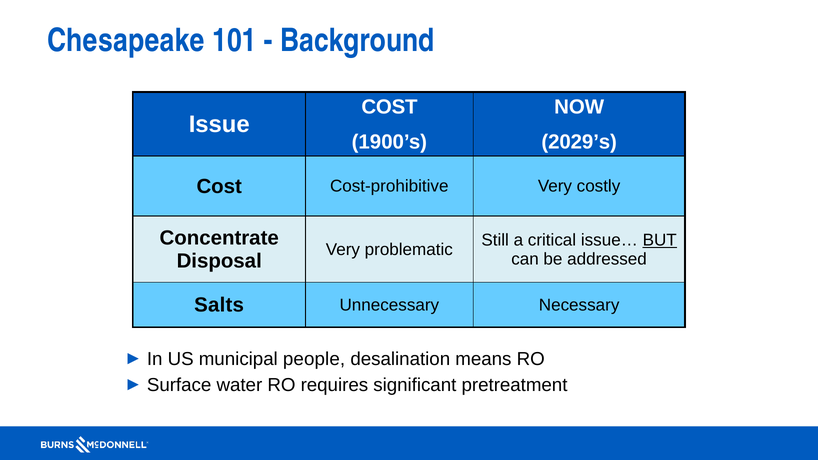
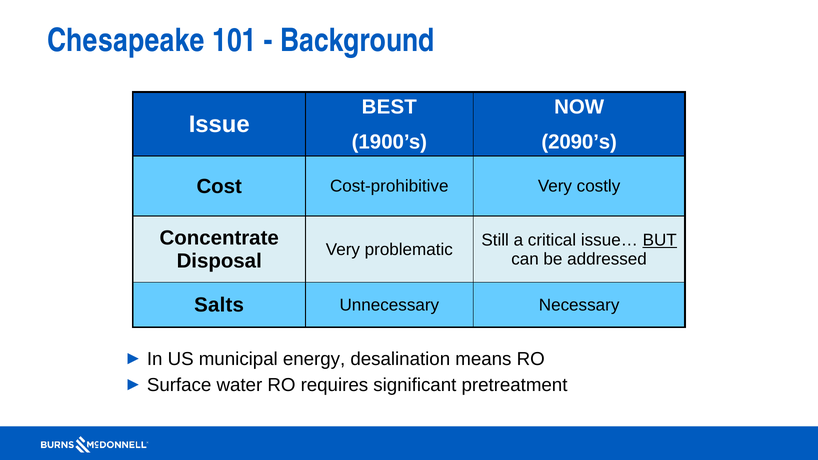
COST at (389, 107): COST -> BEST
2029’s: 2029’s -> 2090’s
people: people -> energy
